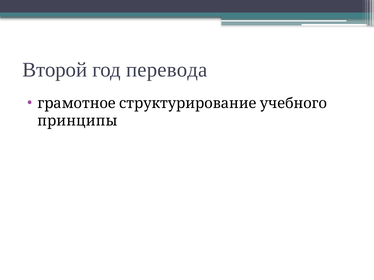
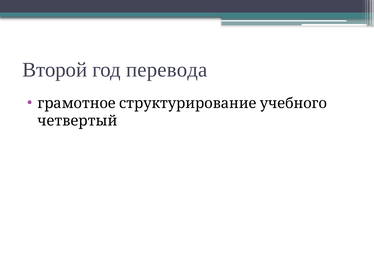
принципы: принципы -> четвертый
